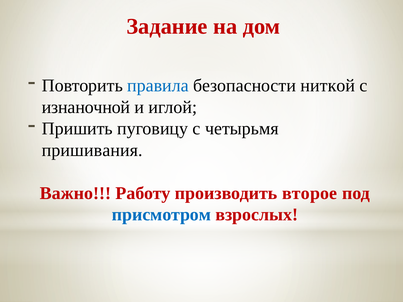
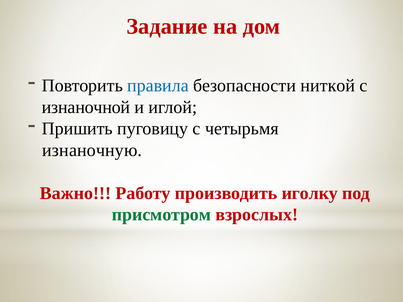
пришивания: пришивания -> изнаночную
второе: второе -> иголку
присмотром colour: blue -> green
